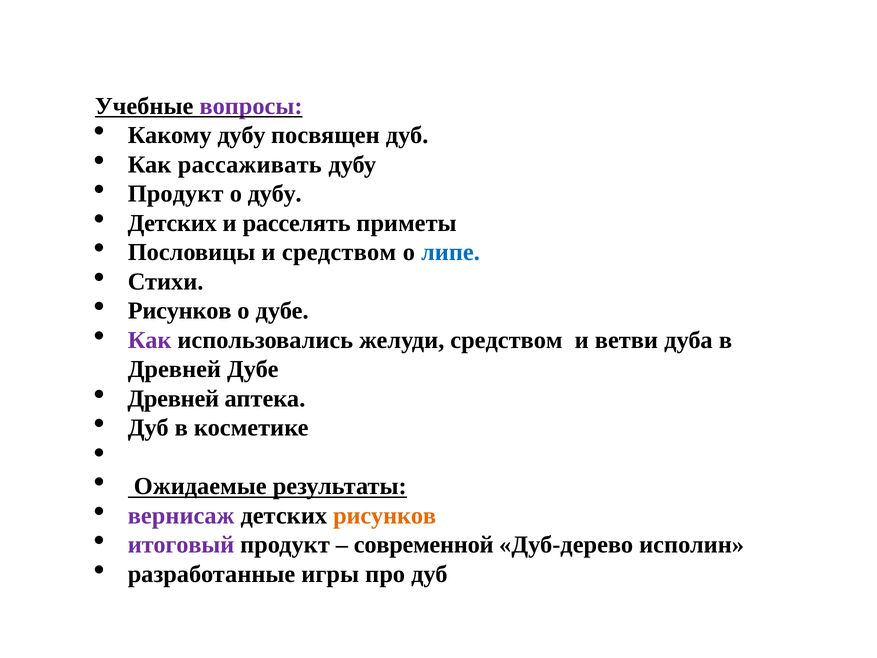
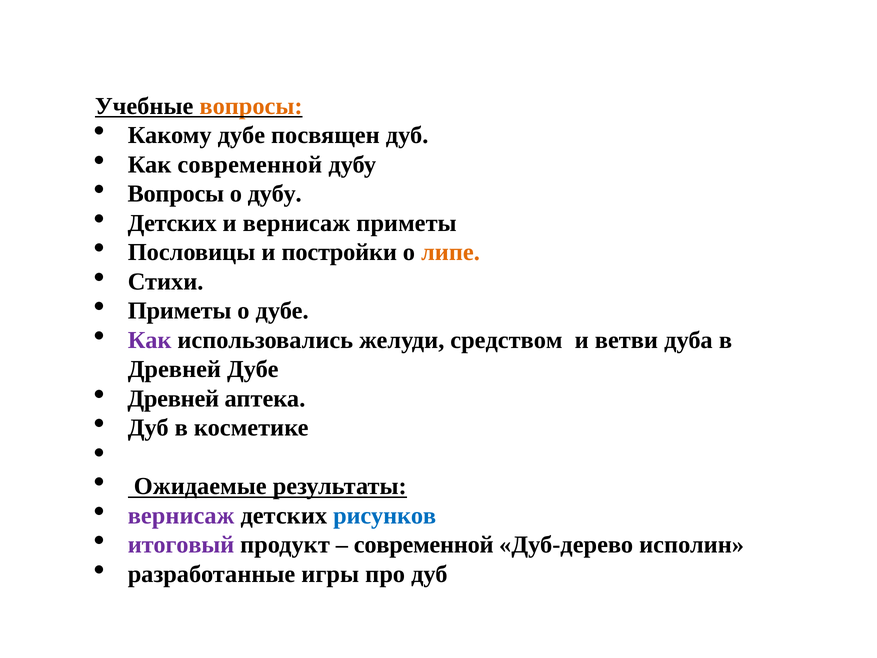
вопросы at (251, 106) colour: purple -> orange
Какому дубу: дубу -> дубе
Как рассаживать: рассаживать -> современной
Продукт at (176, 194): Продукт -> Вопросы
и расселять: расселять -> вернисаж
и средством: средством -> постройки
липе colour: blue -> orange
Рисунков at (180, 311): Рисунков -> Приметы
рисунков at (385, 515) colour: orange -> blue
